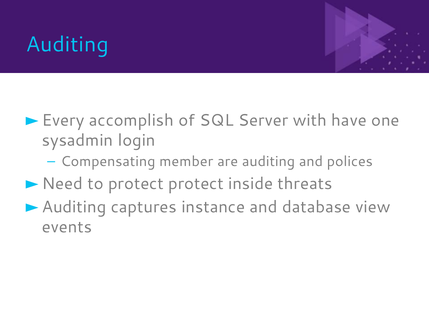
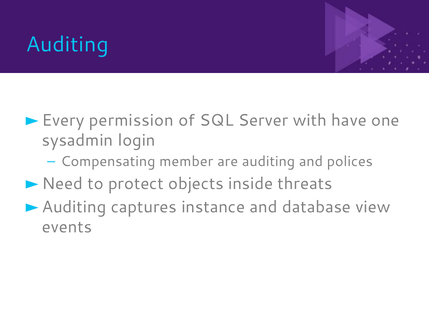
accomplish: accomplish -> permission
protect protect: protect -> objects
